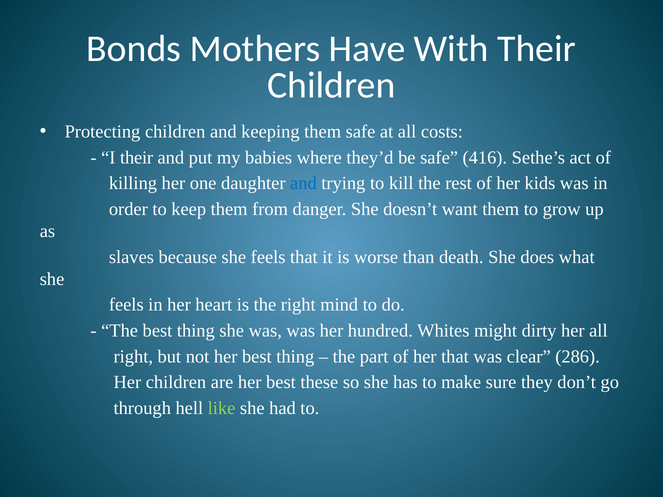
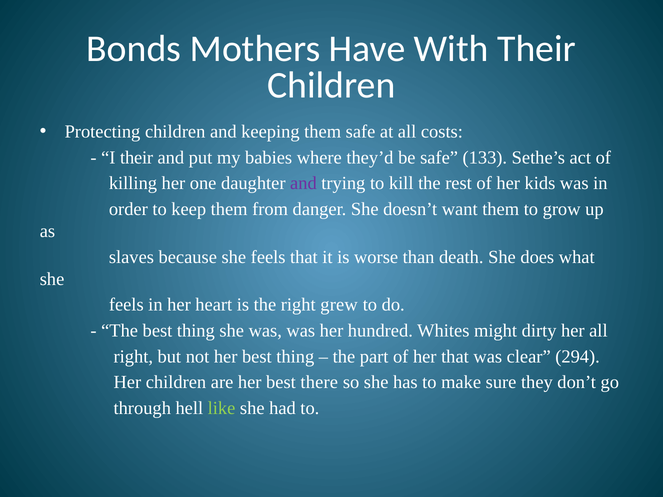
416: 416 -> 133
and at (303, 183) colour: blue -> purple
mind: mind -> grew
286: 286 -> 294
these: these -> there
